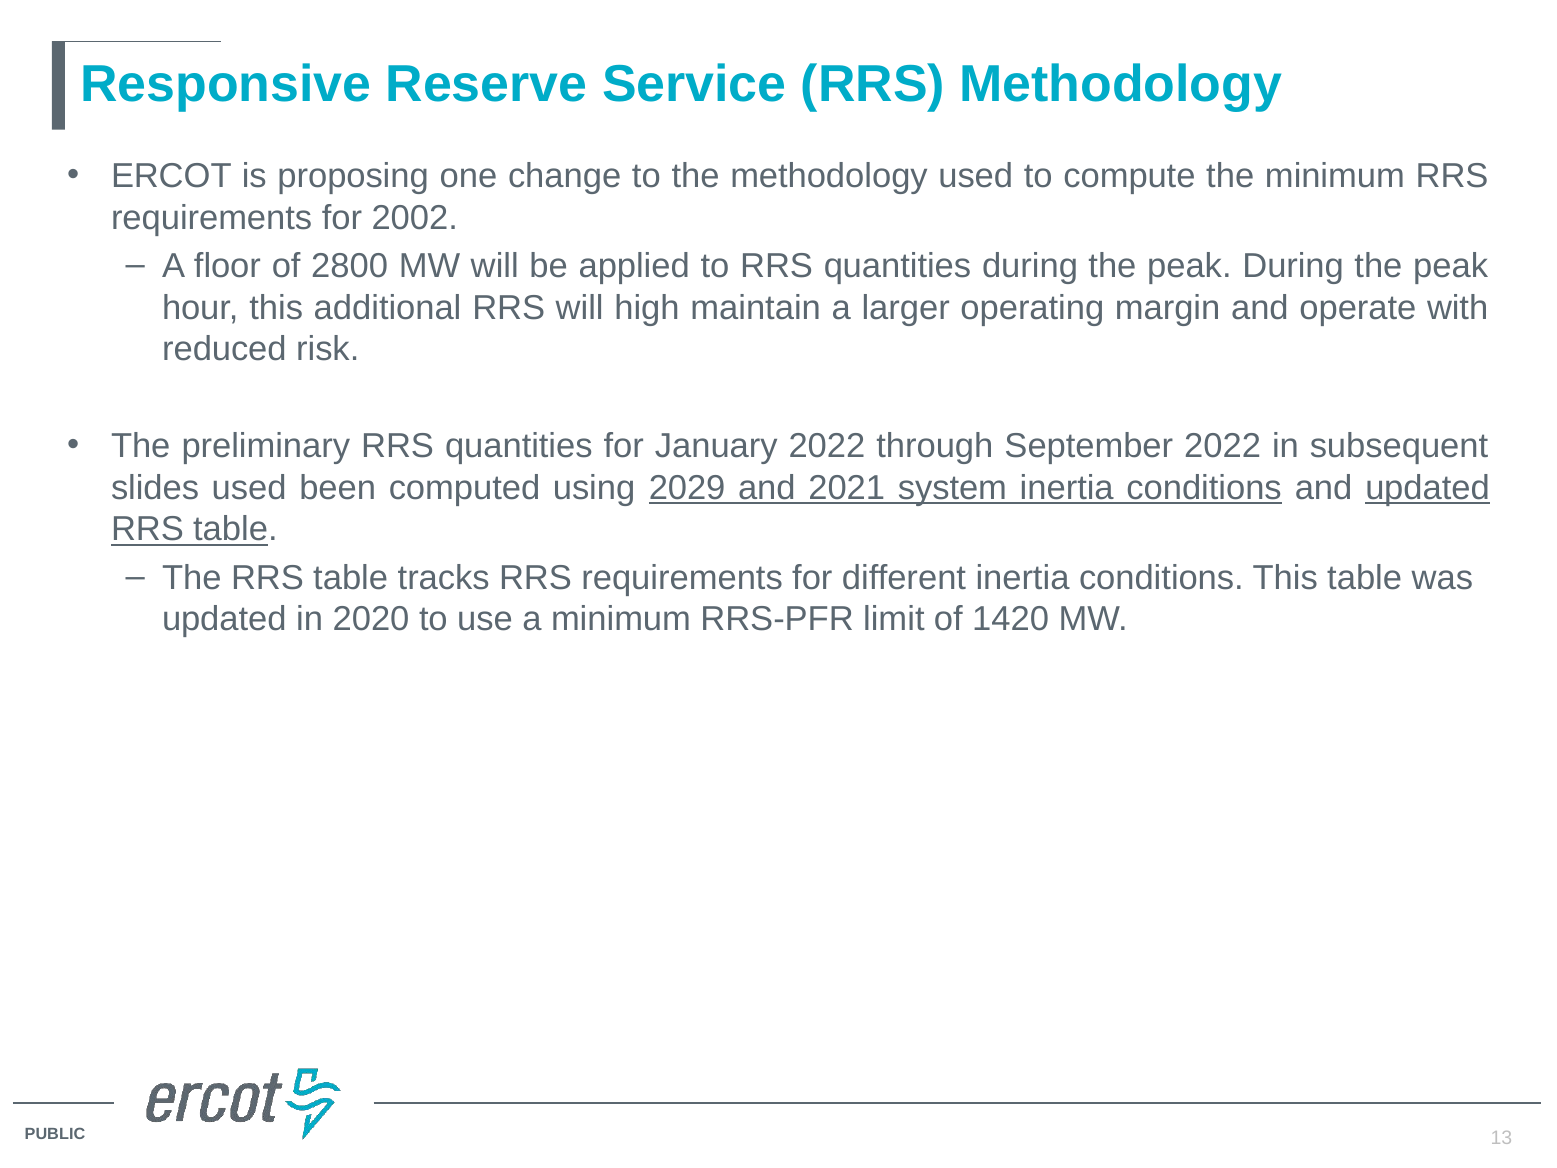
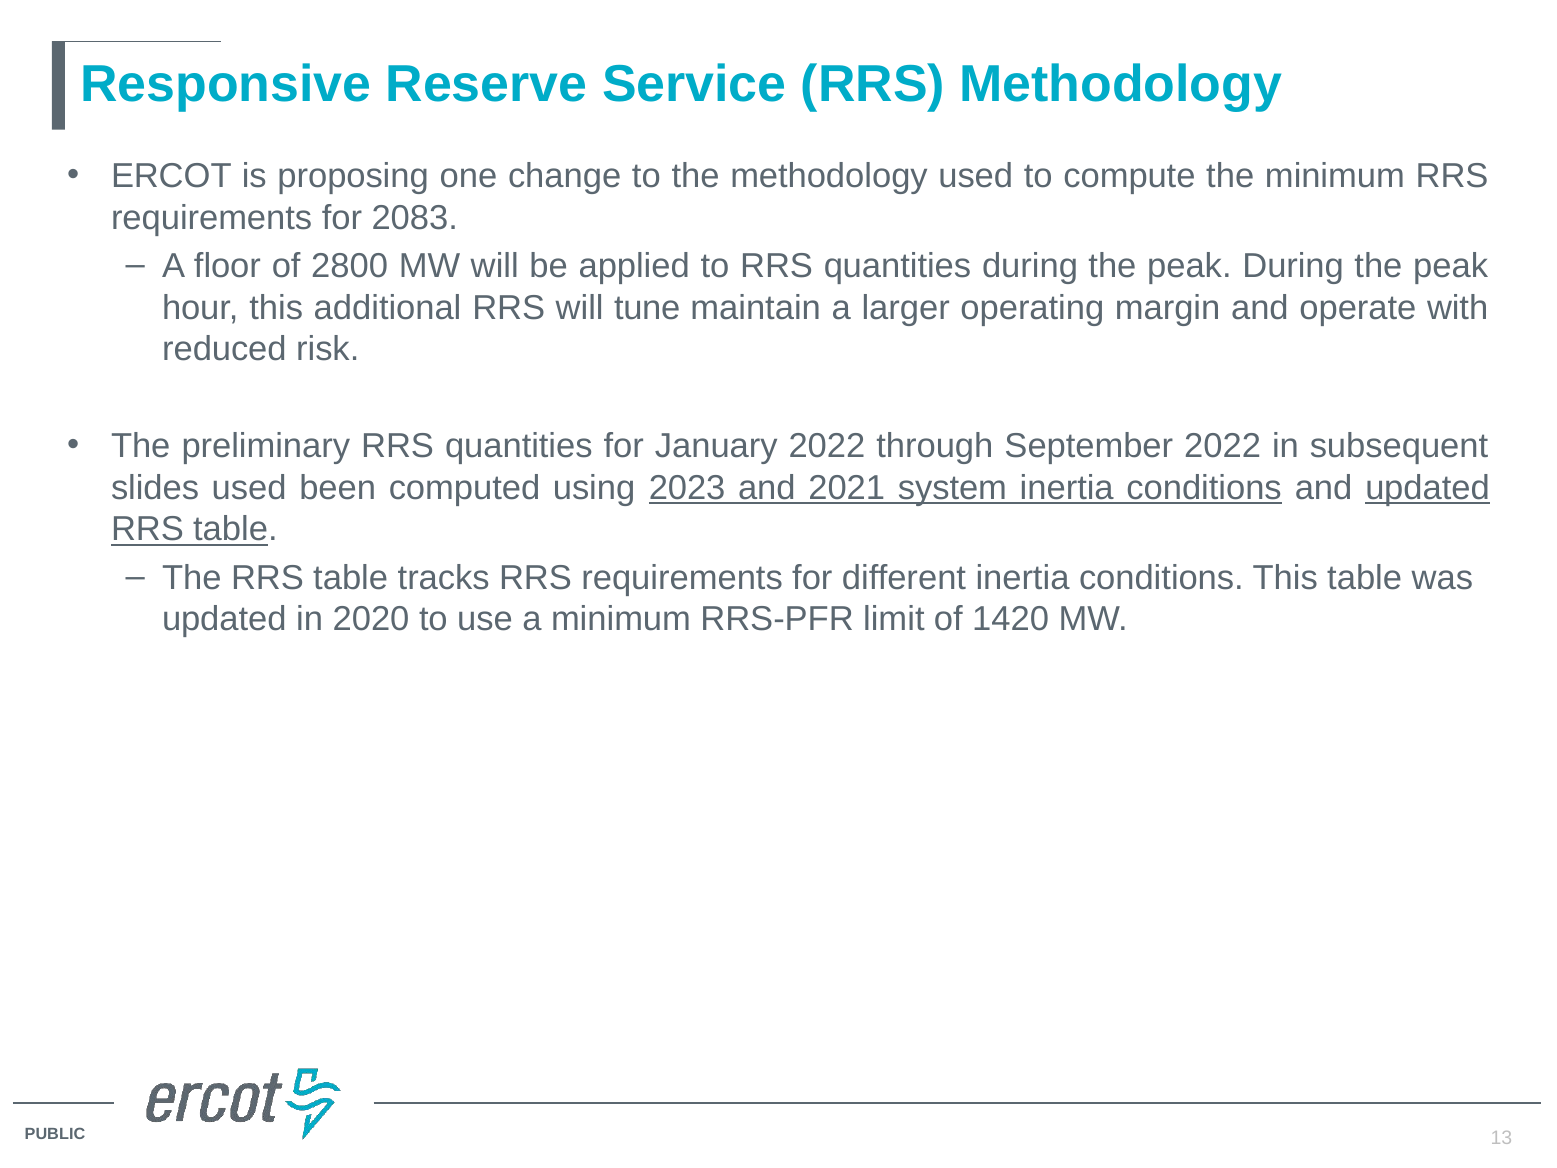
2002: 2002 -> 2083
high: high -> tune
2029: 2029 -> 2023
